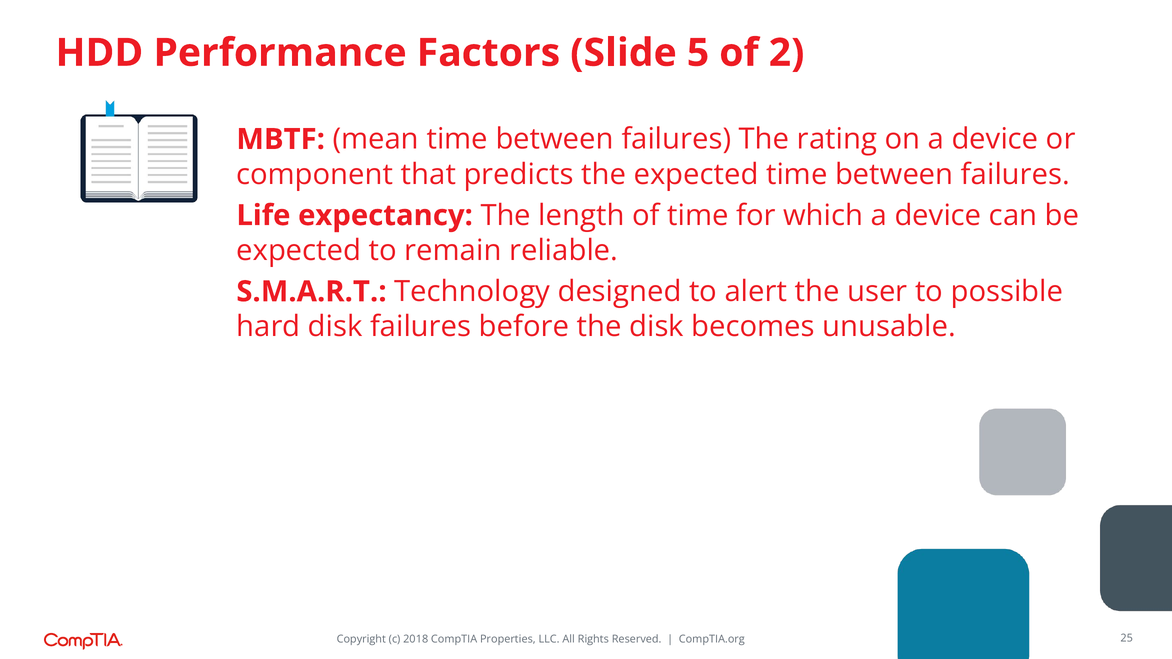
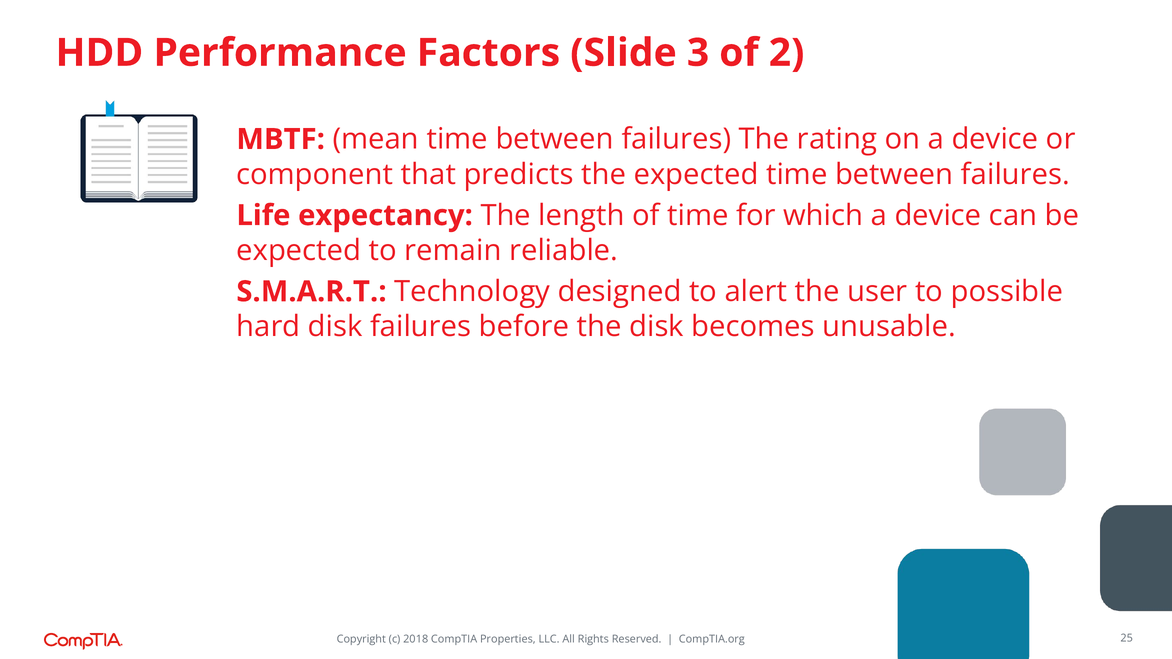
5: 5 -> 3
